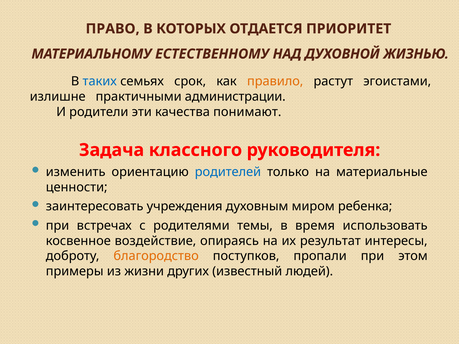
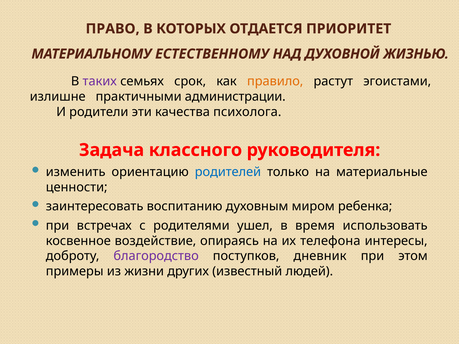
таких colour: blue -> purple
понимают: понимают -> психолога
учреждения: учреждения -> воспитанию
темы: темы -> ушел
результат: результат -> телефона
благородство colour: orange -> purple
пропали: пропали -> дневник
